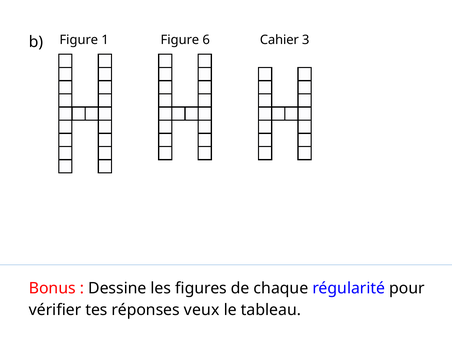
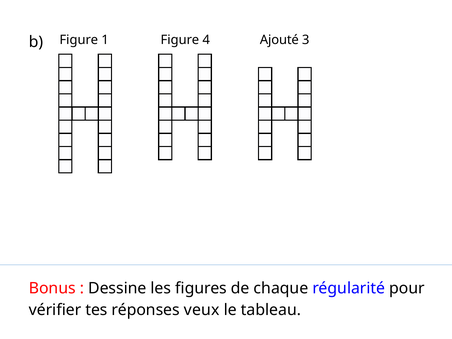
6: 6 -> 4
Cahier: Cahier -> Ajouté
